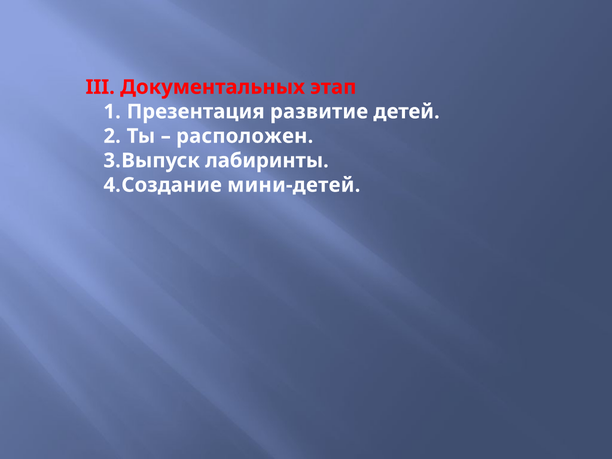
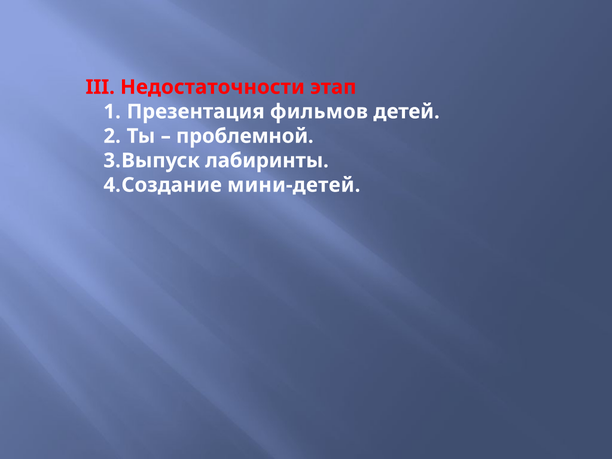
Документальных: Документальных -> Недостаточности
развитие: развитие -> фильмов
расположен: расположен -> проблемной
